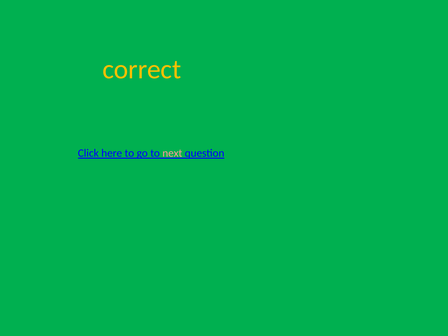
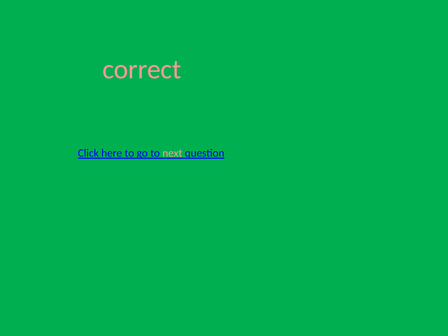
correct colour: yellow -> pink
